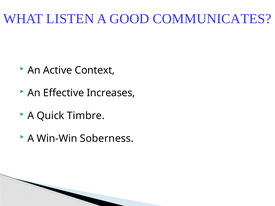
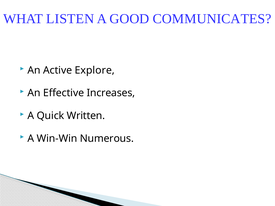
Context: Context -> Explore
Timbre: Timbre -> Written
Soberness: Soberness -> Numerous
